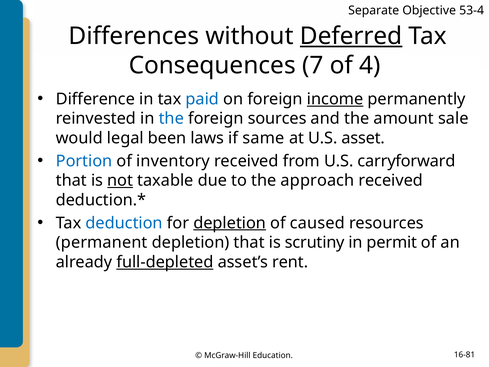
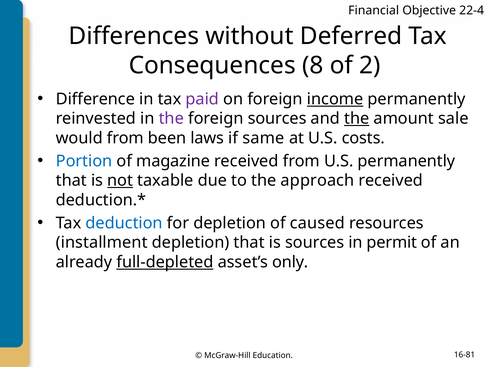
Separate: Separate -> Financial
53-4: 53-4 -> 22-4
Deferred underline: present -> none
7: 7 -> 8
4: 4 -> 2
paid colour: blue -> purple
the at (171, 119) colour: blue -> purple
the at (357, 119) underline: none -> present
would legal: legal -> from
asset: asset -> costs
inventory: inventory -> magazine
U.S carryforward: carryforward -> permanently
depletion at (230, 223) underline: present -> none
permanent: permanent -> installment
is scrutiny: scrutiny -> sources
rent: rent -> only
